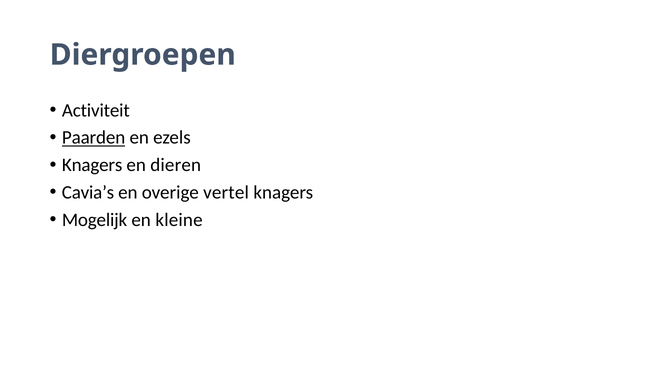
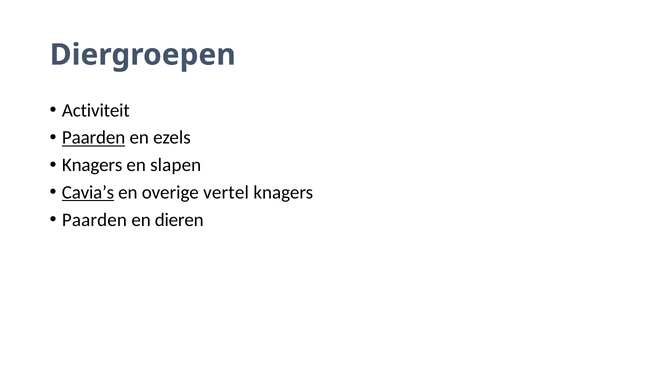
dieren: dieren -> slapen
Cavia’s underline: none -> present
Mogelijk at (95, 220): Mogelijk -> Paarden
kleine: kleine -> dieren
